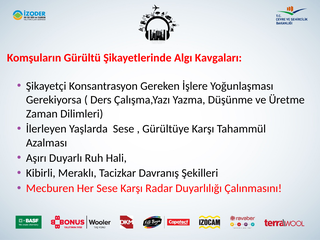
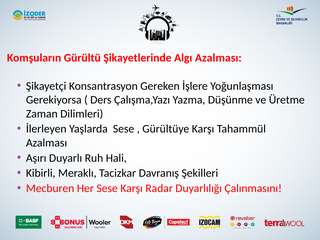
Algı Kavgaları: Kavgaları -> Azalması
